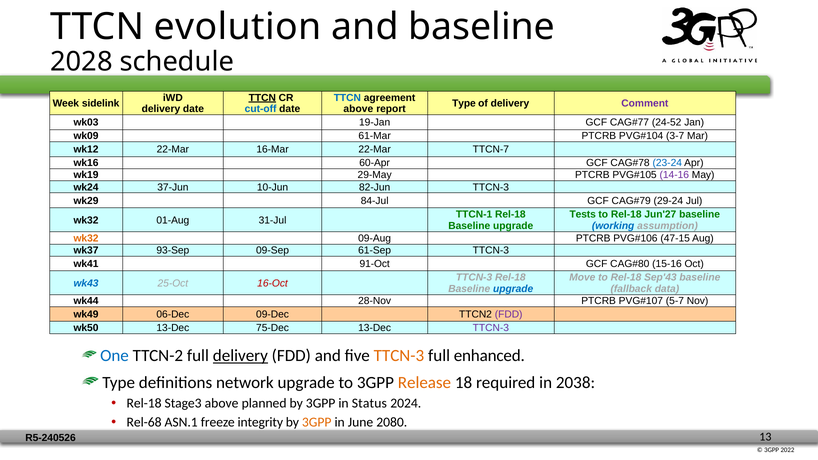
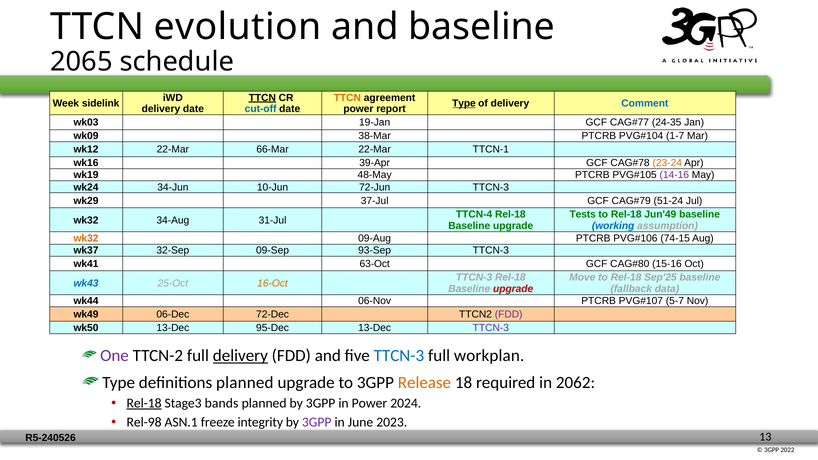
2028: 2028 -> 2065
TTCN at (347, 98) colour: blue -> orange
Type at (464, 103) underline: none -> present
Comment colour: purple -> blue
above at (358, 109): above -> power
24-52: 24-52 -> 24-35
61-Mar: 61-Mar -> 38-Mar
3-7: 3-7 -> 1-7
16-Mar: 16-Mar -> 66-Mar
TTCN-7: TTCN-7 -> TTCN-1
60-Apr: 60-Apr -> 39-Apr
23-24 colour: blue -> orange
29-May: 29-May -> 48-May
37-Jun: 37-Jun -> 34-Jun
82-Jun: 82-Jun -> 72-Jun
84-Jul: 84-Jul -> 37-Jul
29-24: 29-24 -> 51-24
TTCN-1: TTCN-1 -> TTCN-4
Jun'27: Jun'27 -> Jun'49
01-Aug: 01-Aug -> 34-Aug
47-15: 47-15 -> 74-15
93-Sep: 93-Sep -> 32-Sep
61-Sep: 61-Sep -> 93-Sep
91-Oct: 91-Oct -> 63-Oct
Sep'43: Sep'43 -> Sep'25
16-Oct colour: red -> orange
upgrade at (513, 289) colour: blue -> red
28-Nov: 28-Nov -> 06-Nov
09-Dec: 09-Dec -> 72-Dec
75-Dec: 75-Dec -> 95-Dec
One colour: blue -> purple
TTCN-3 at (399, 356) colour: orange -> blue
enhanced: enhanced -> workplan
definitions network: network -> planned
2038: 2038 -> 2062
Rel-18 at (144, 403) underline: none -> present
Stage3 above: above -> bands
in Status: Status -> Power
Rel-68: Rel-68 -> Rel-98
3GPP at (317, 422) colour: orange -> purple
2080: 2080 -> 2023
